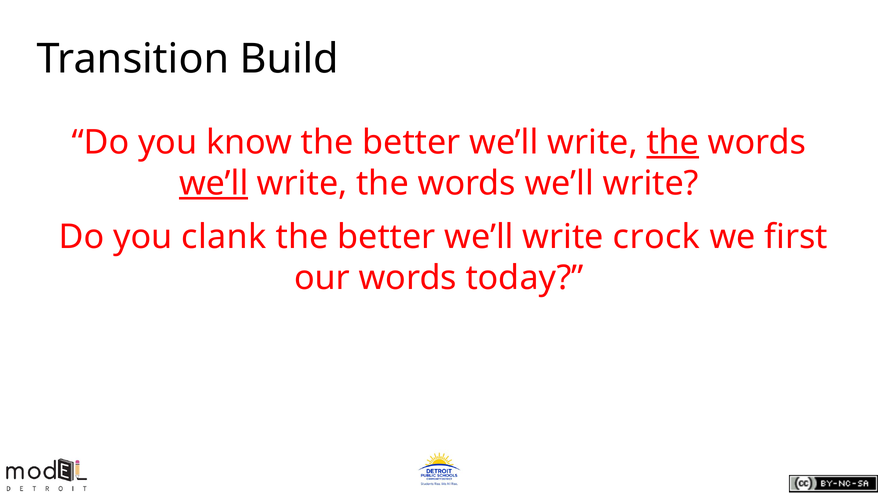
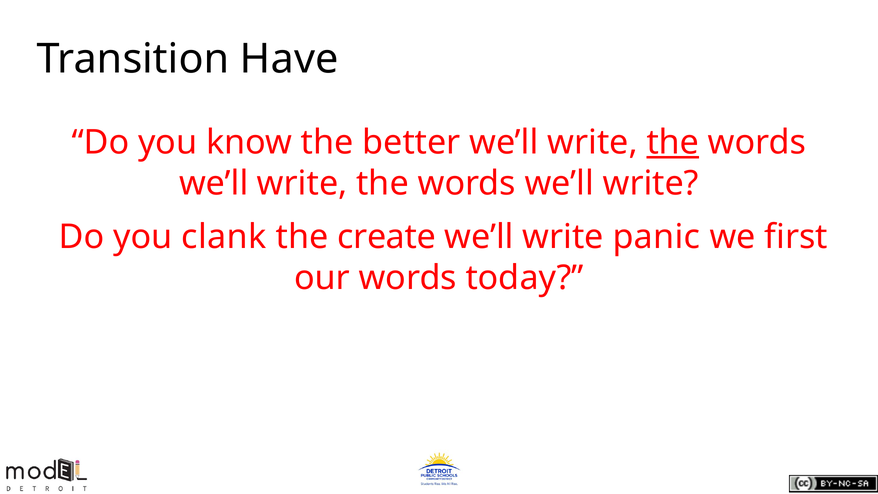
Build: Build -> Have
we’ll at (214, 184) underline: present -> none
better at (386, 237): better -> create
crock: crock -> panic
